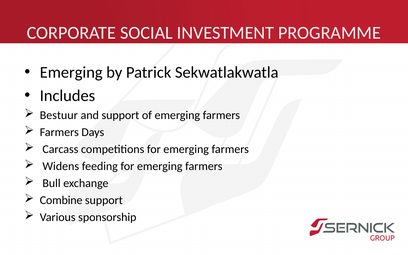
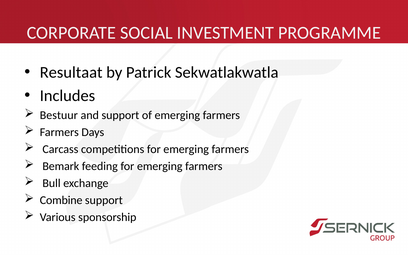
Emerging at (71, 73): Emerging -> Resultaat
Widens: Widens -> Bemark
